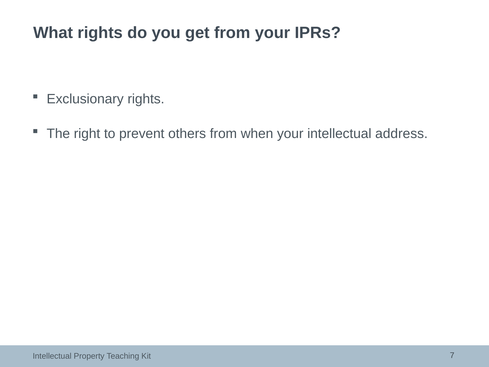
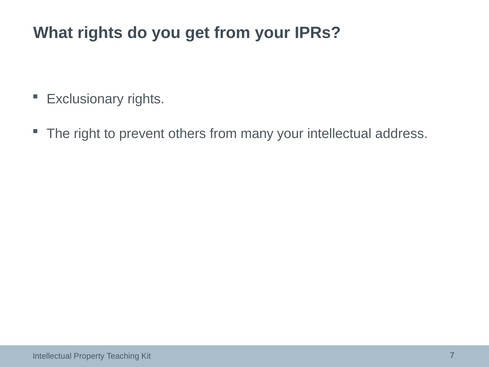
when: when -> many
